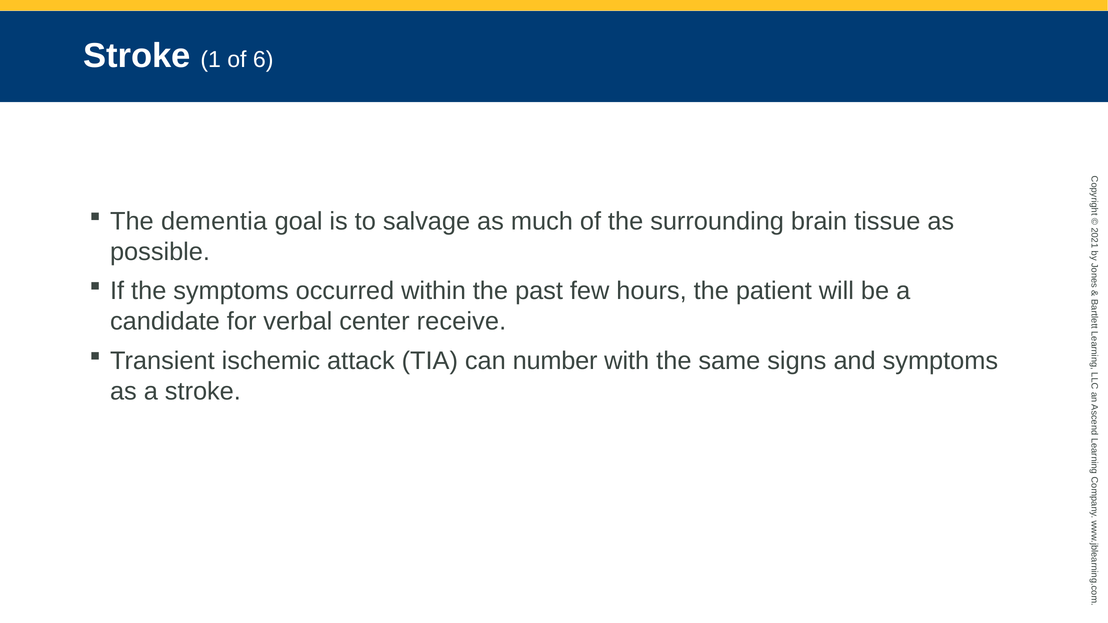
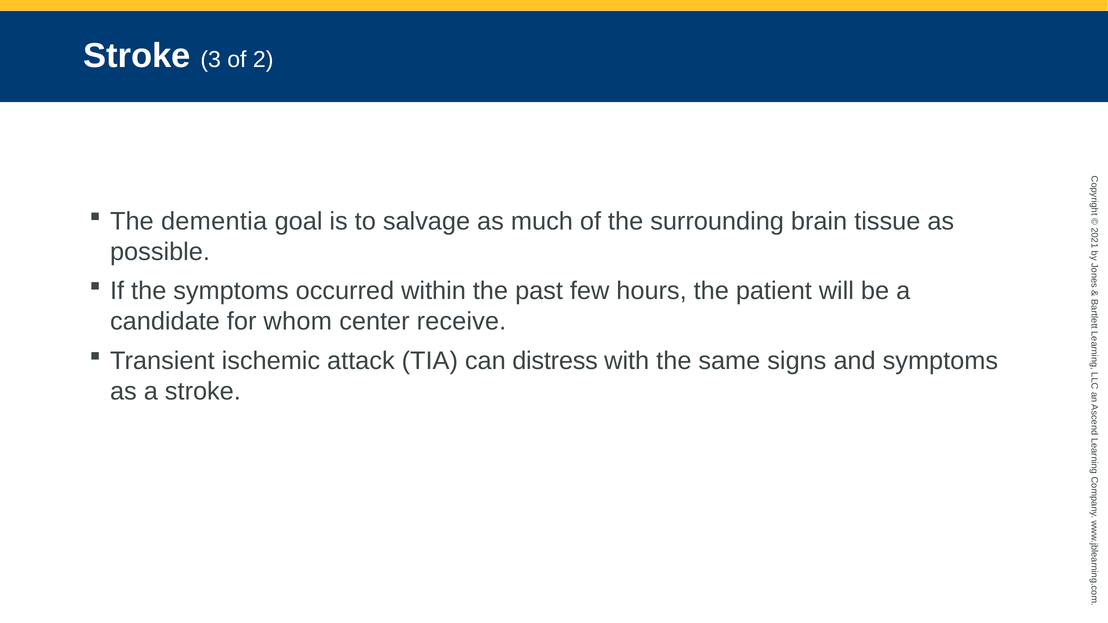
Stroke 1: 1 -> 3
of 6: 6 -> 2
verbal: verbal -> whom
number: number -> distress
